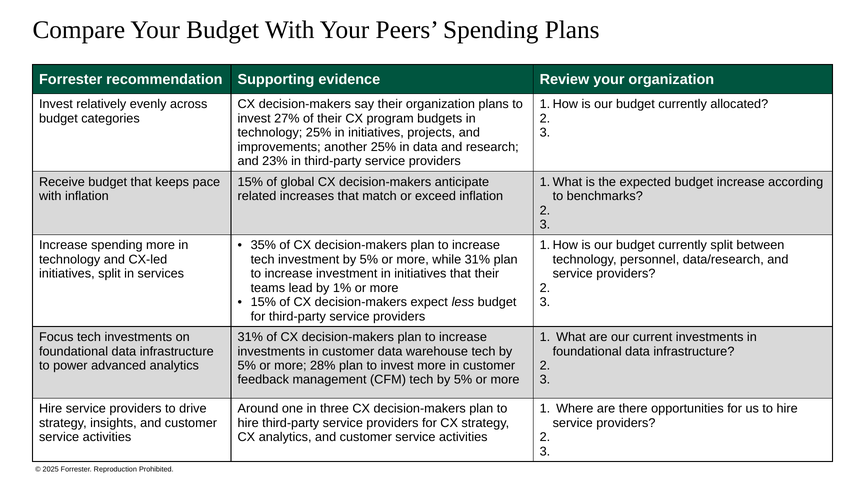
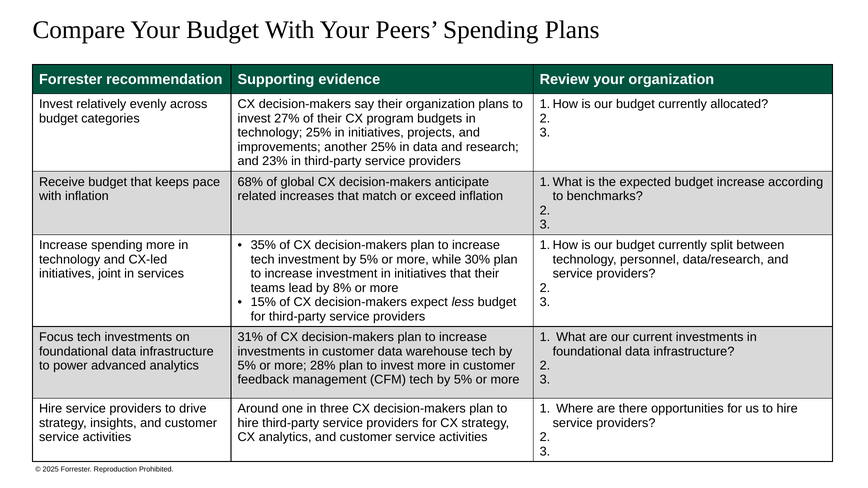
15% at (250, 182): 15% -> 68%
while 31%: 31% -> 30%
initiatives split: split -> joint
1%: 1% -> 8%
